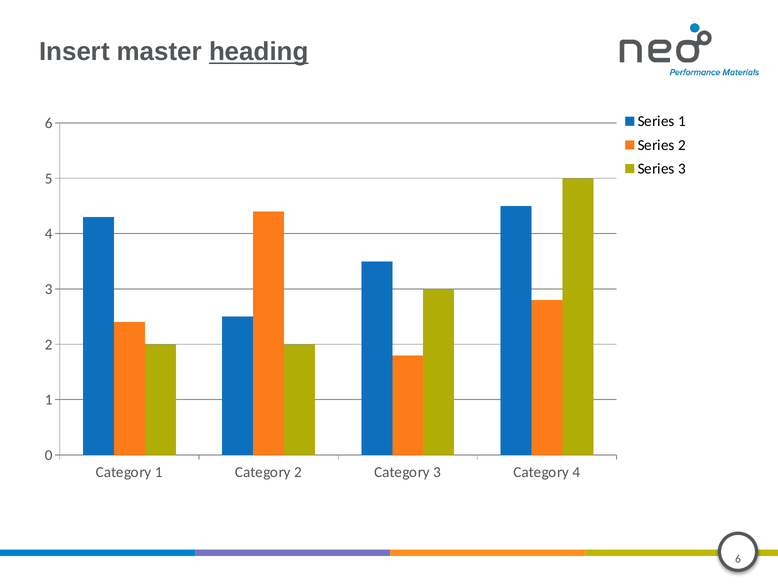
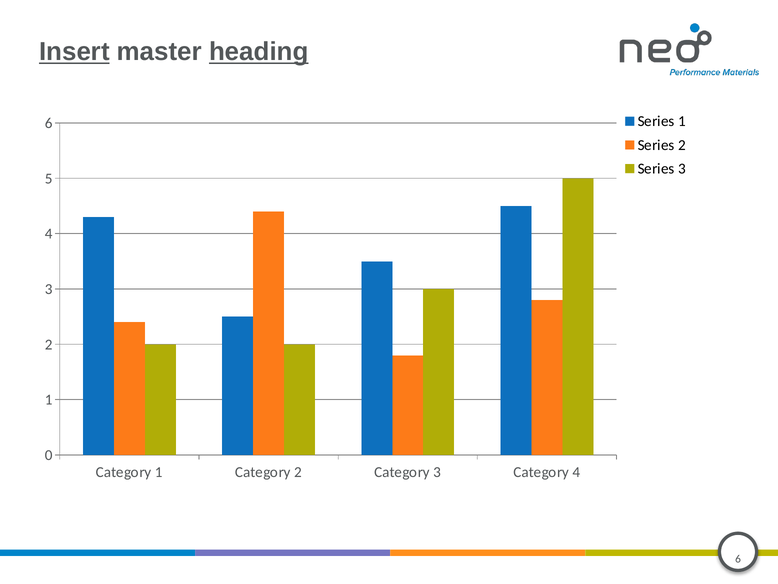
Insert underline: none -> present
